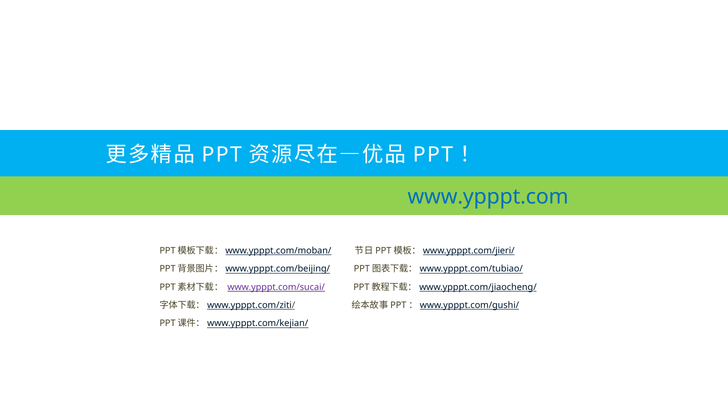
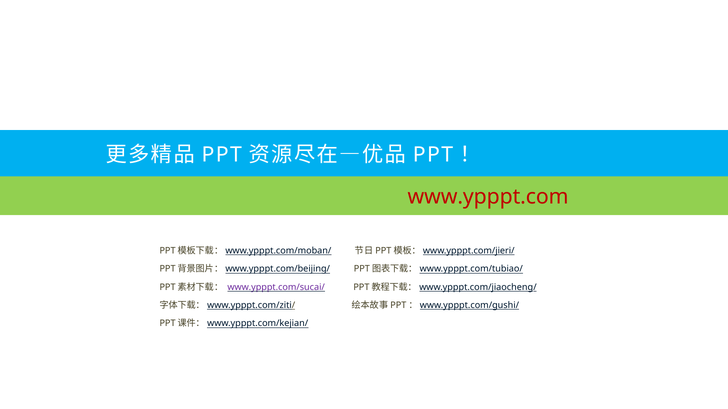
www.ypppt.com colour: blue -> red
